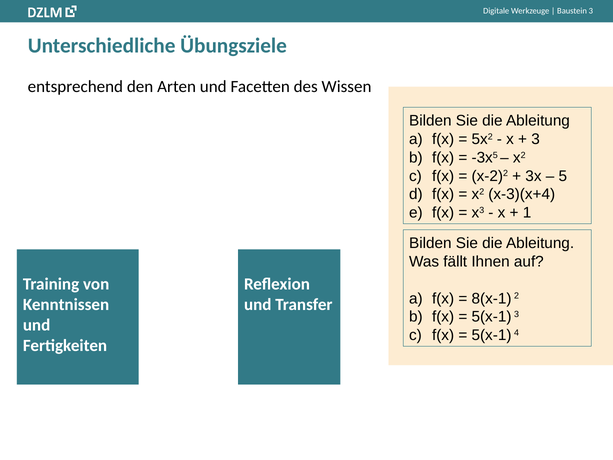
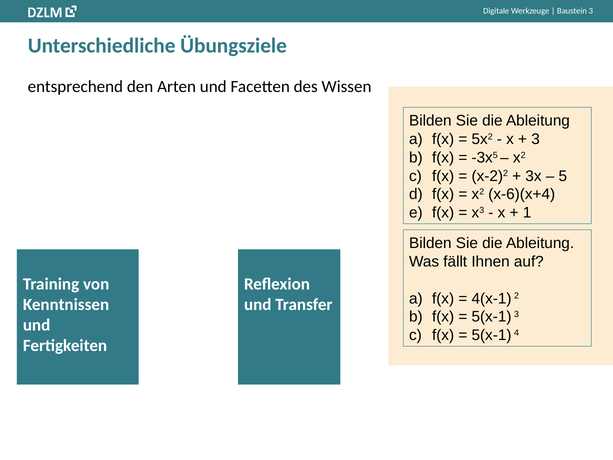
x-3)(x+4: x-3)(x+4 -> x-6)(x+4
8(x-1: 8(x-1 -> 4(x-1
